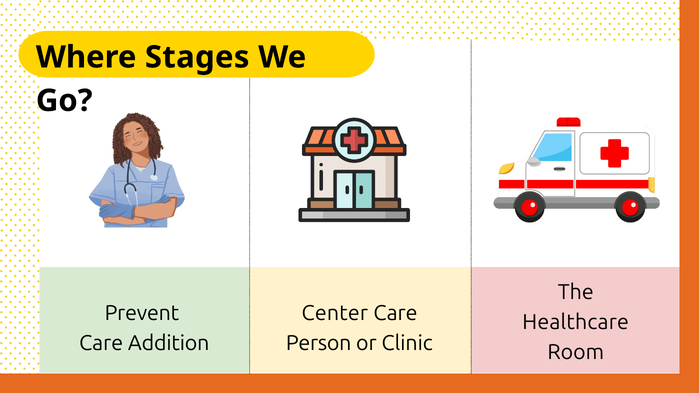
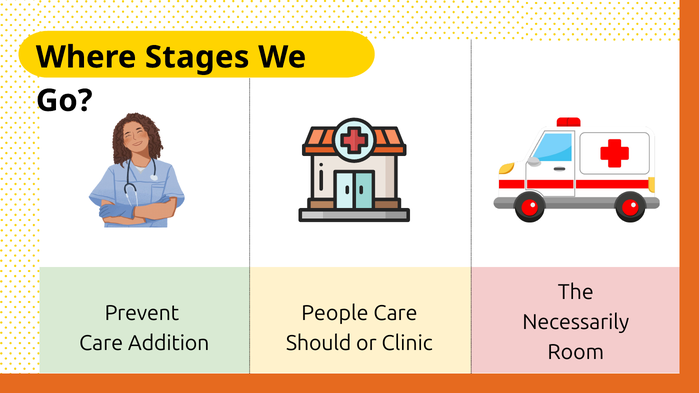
Center: Center -> People
Healthcare: Healthcare -> Necessarily
Person: Person -> Should
